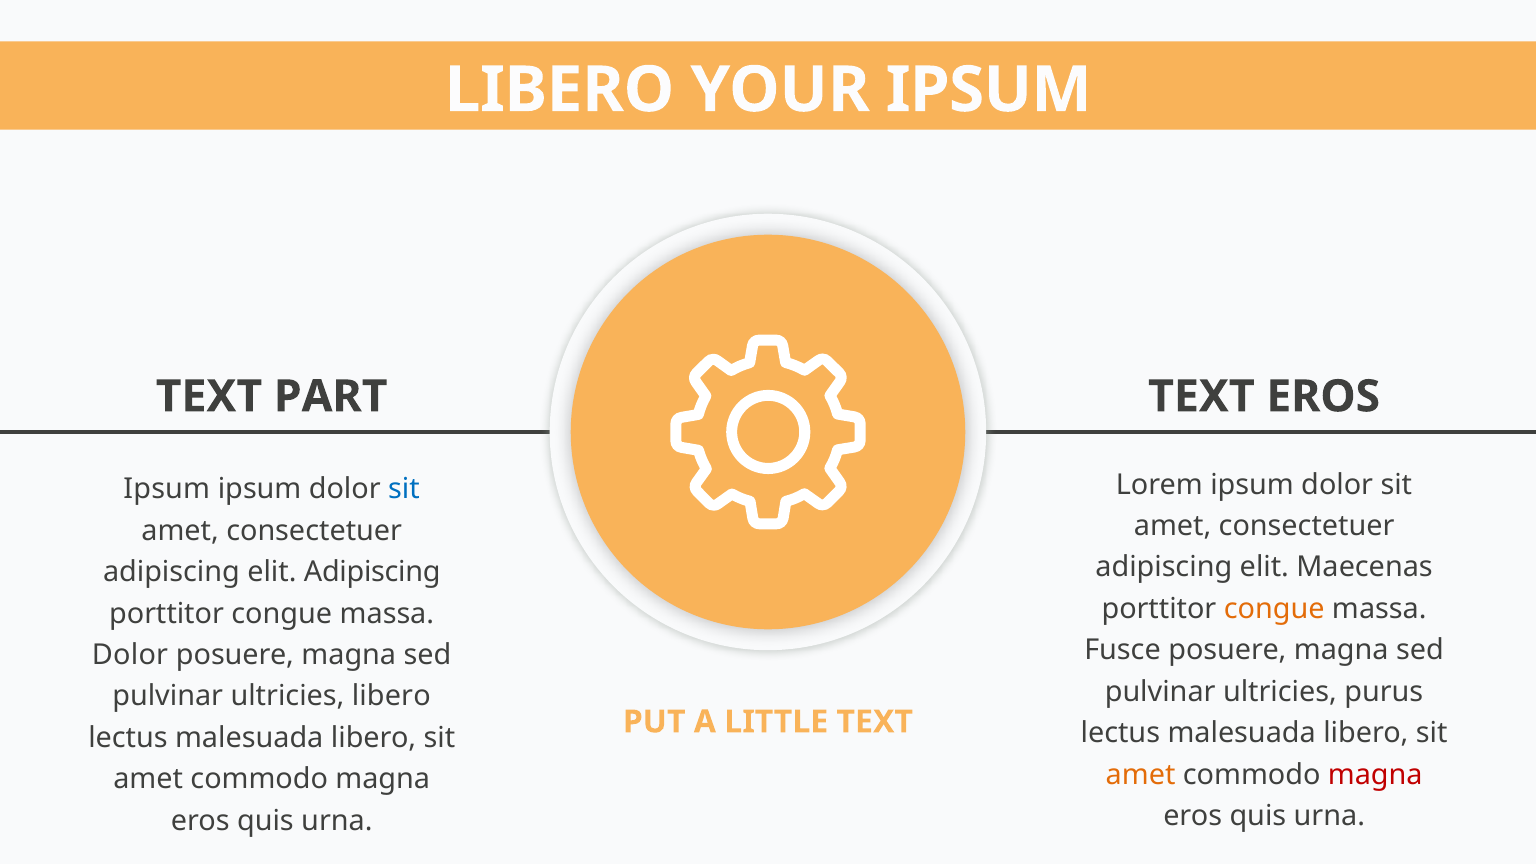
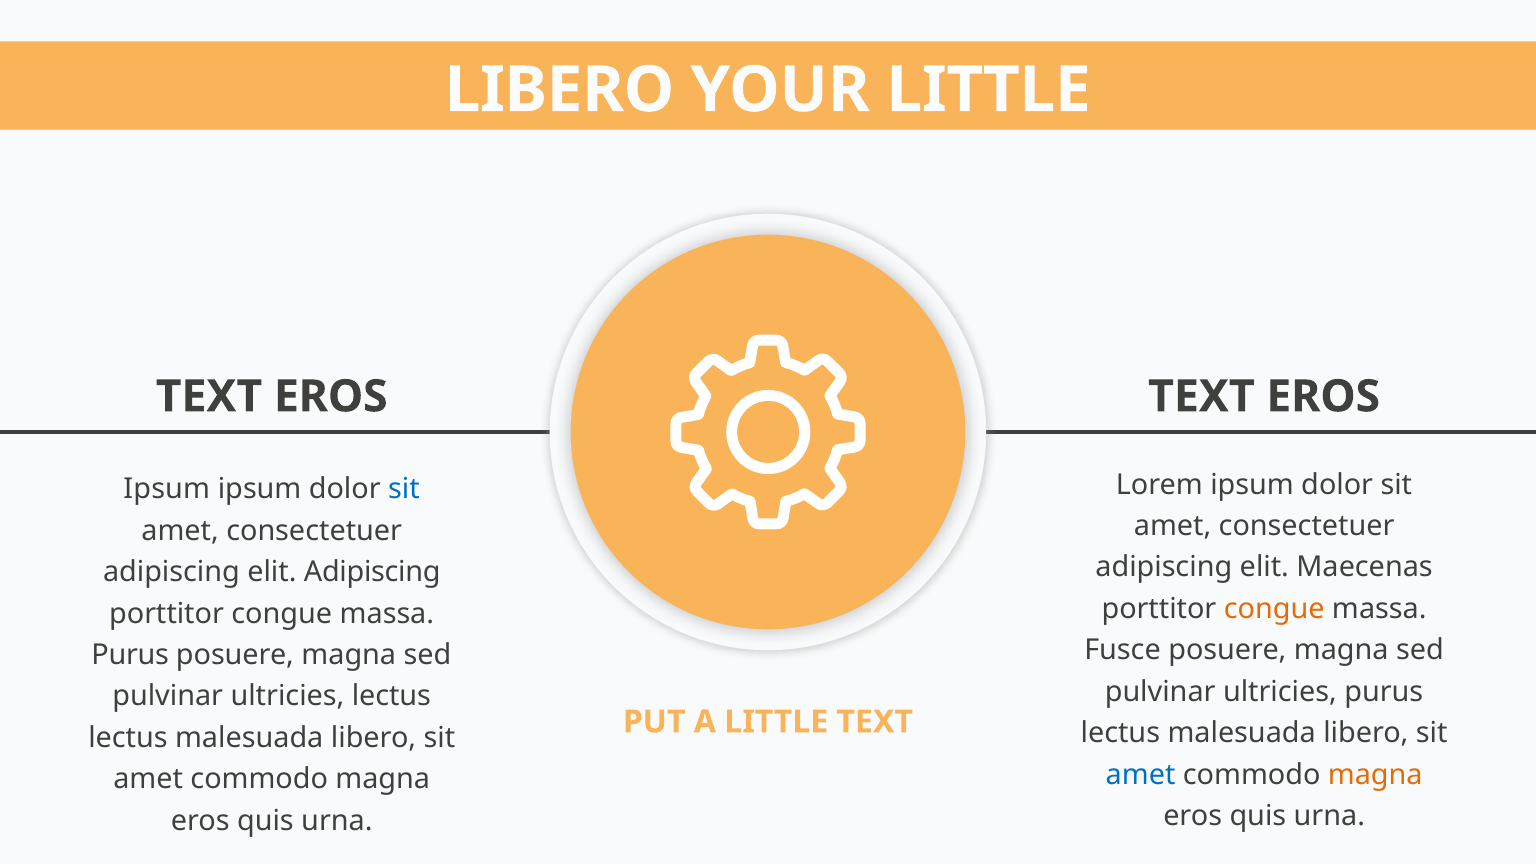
YOUR IPSUM: IPSUM -> LITTLE
PART at (331, 397): PART -> EROS
Dolor at (130, 655): Dolor -> Purus
ultricies libero: libero -> lectus
amet at (1141, 775) colour: orange -> blue
magna at (1375, 775) colour: red -> orange
